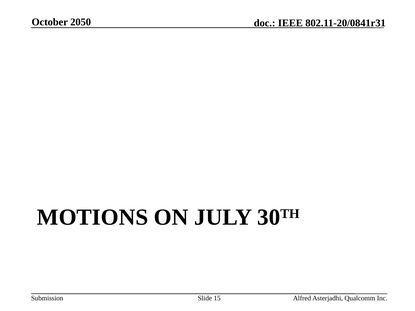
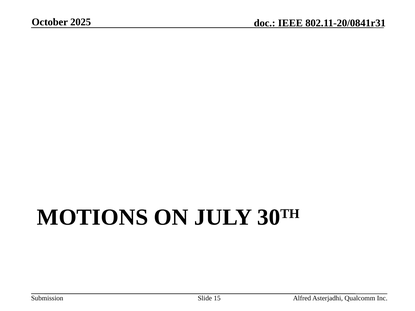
2050: 2050 -> 2025
